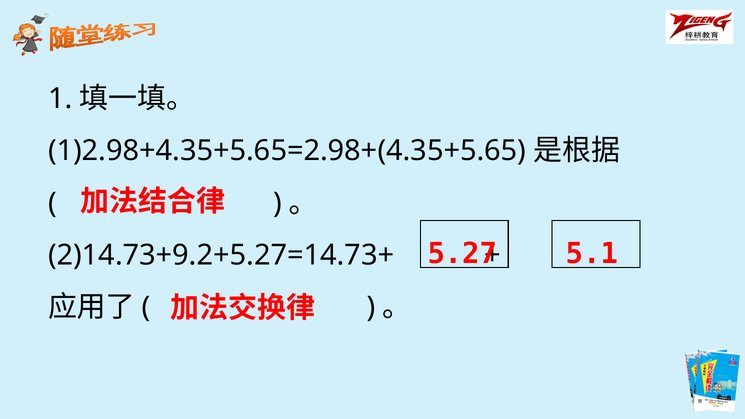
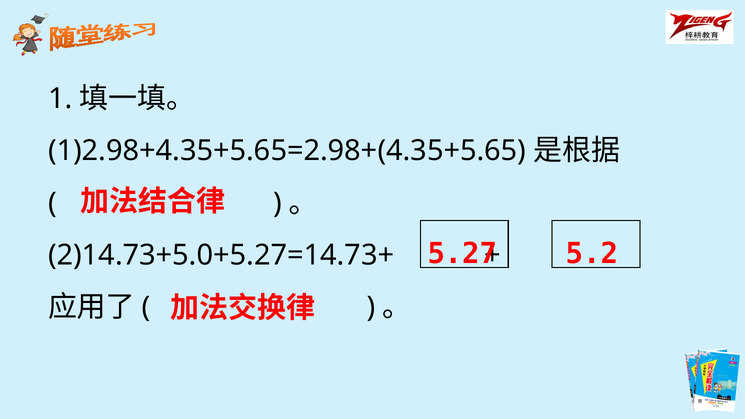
5.1: 5.1 -> 5.2
2)14.73+9.2+5.27=14.73+: 2)14.73+9.2+5.27=14.73+ -> 2)14.73+5.0+5.27=14.73+
